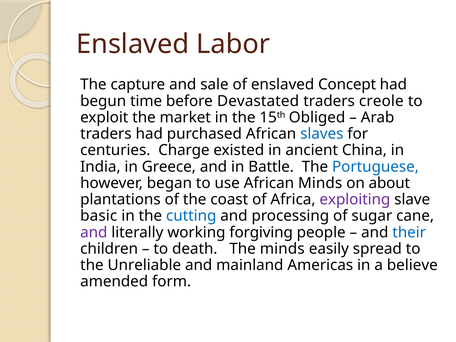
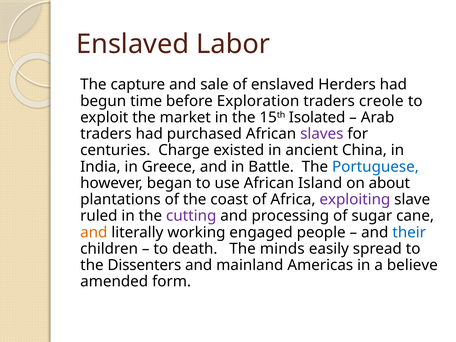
Concept: Concept -> Herders
Devastated: Devastated -> Exploration
Obliged: Obliged -> Isolated
slaves colour: blue -> purple
African Minds: Minds -> Island
basic: basic -> ruled
cutting colour: blue -> purple
and at (94, 232) colour: purple -> orange
forgiving: forgiving -> engaged
Unreliable: Unreliable -> Dissenters
